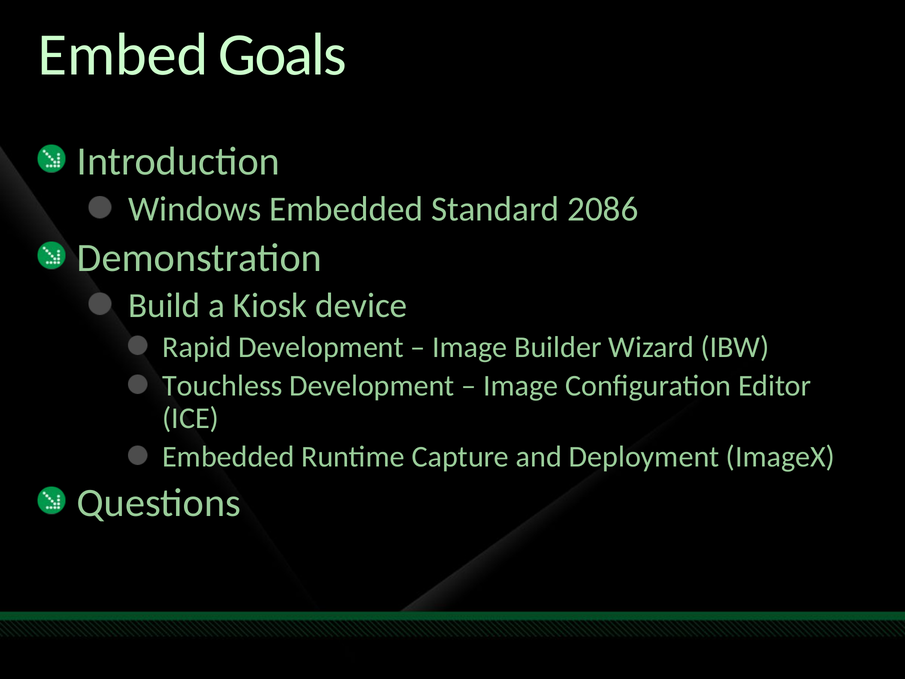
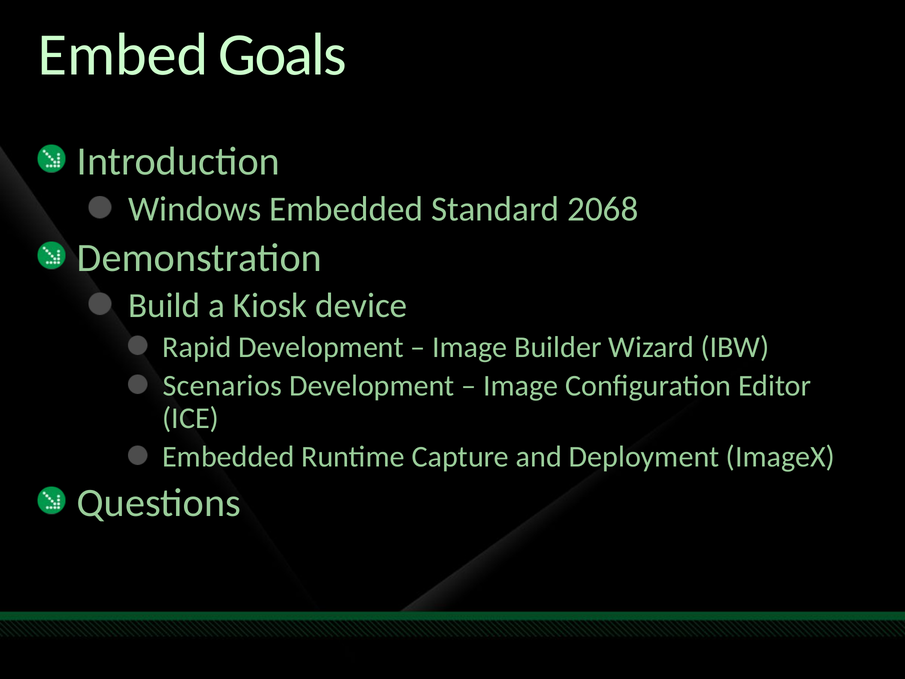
2086: 2086 -> 2068
Touchless: Touchless -> Scenarios
